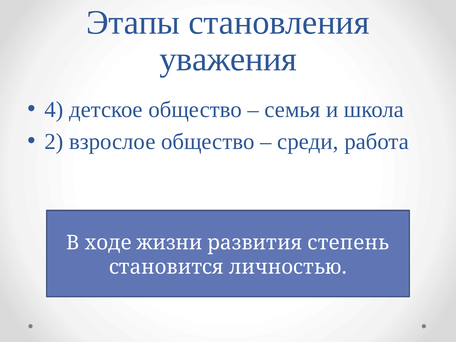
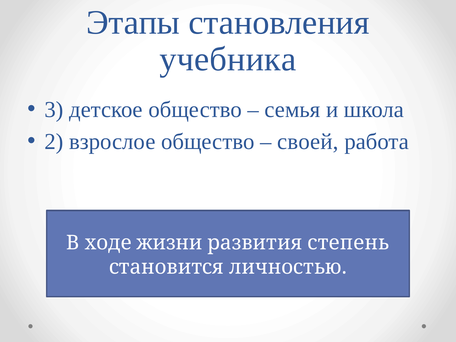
уважения: уважения -> учебника
4: 4 -> 3
среди: среди -> своей
